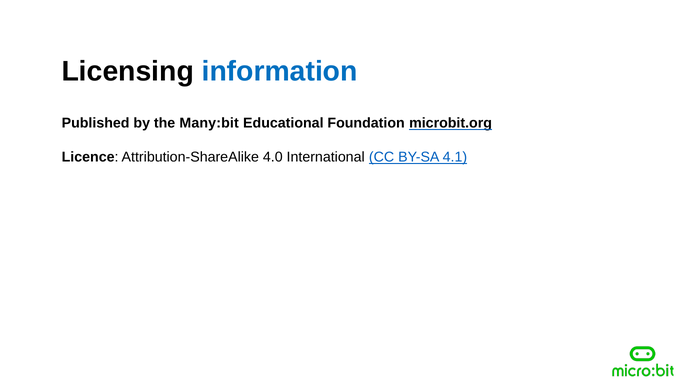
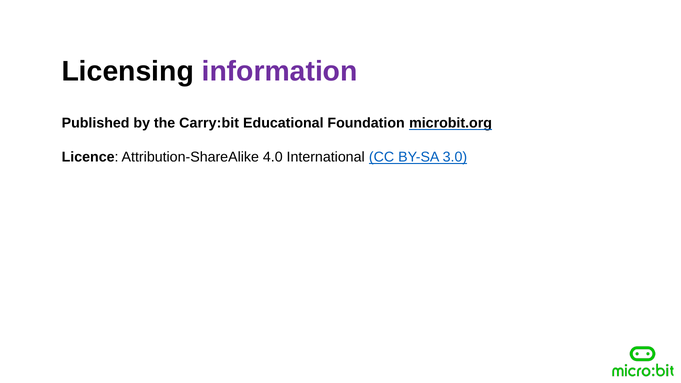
information colour: blue -> purple
Many:bit: Many:bit -> Carry:bit
4.1: 4.1 -> 3.0
